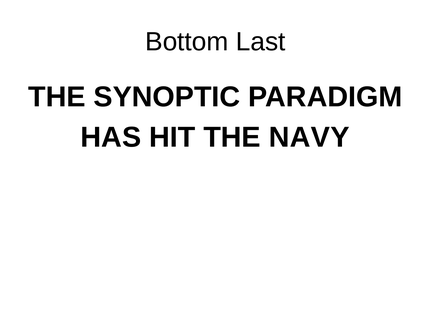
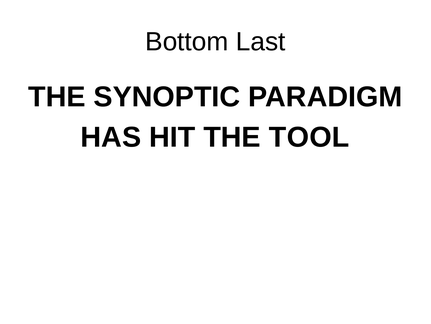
NAVY: NAVY -> TOOL
